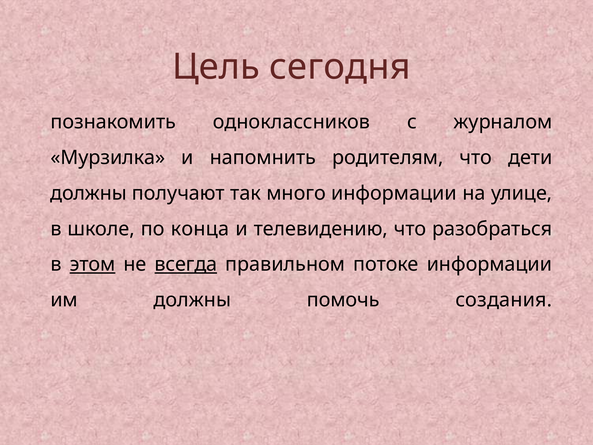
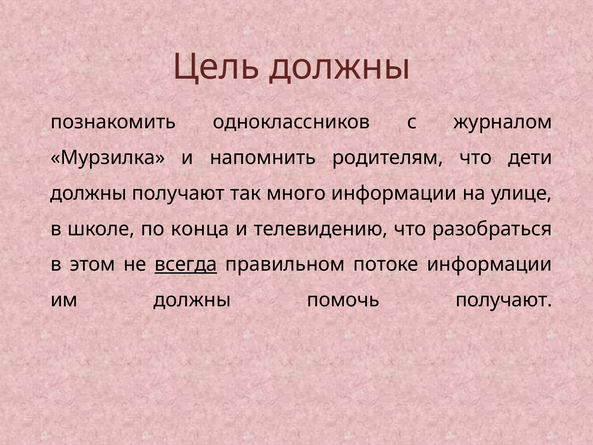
Цель сегодня: сегодня -> должны
этом underline: present -> none
помочь создания: создания -> получают
